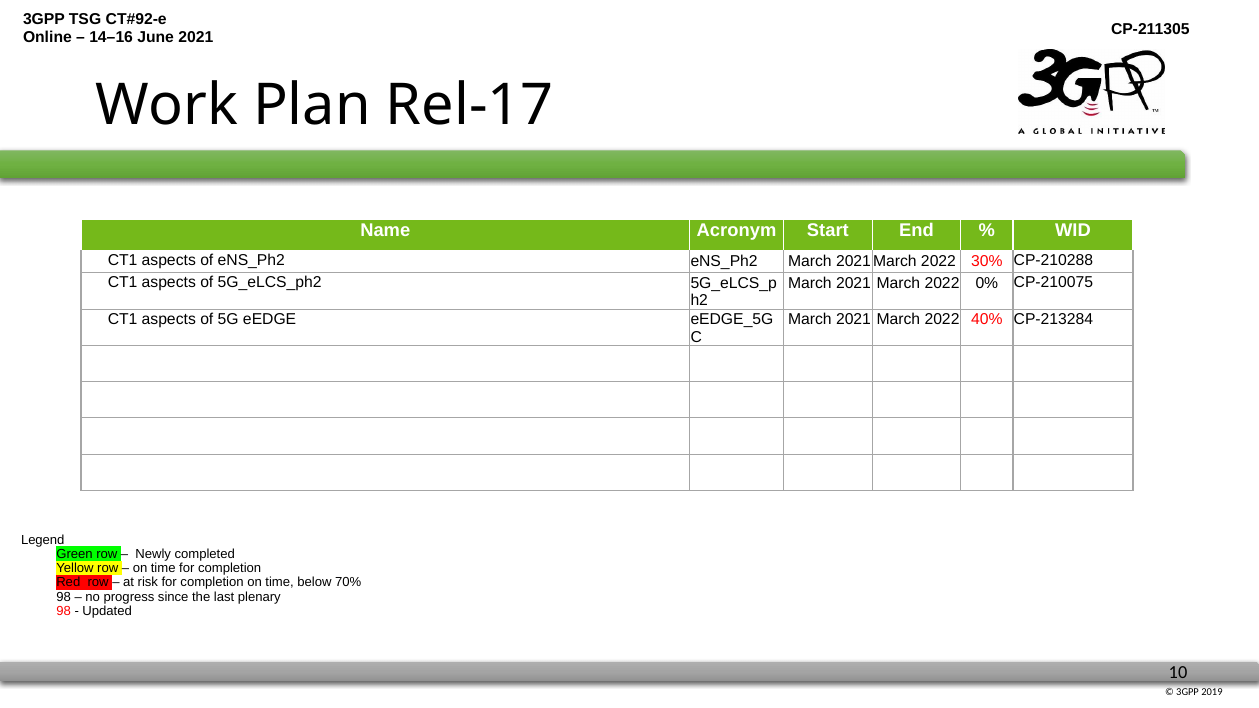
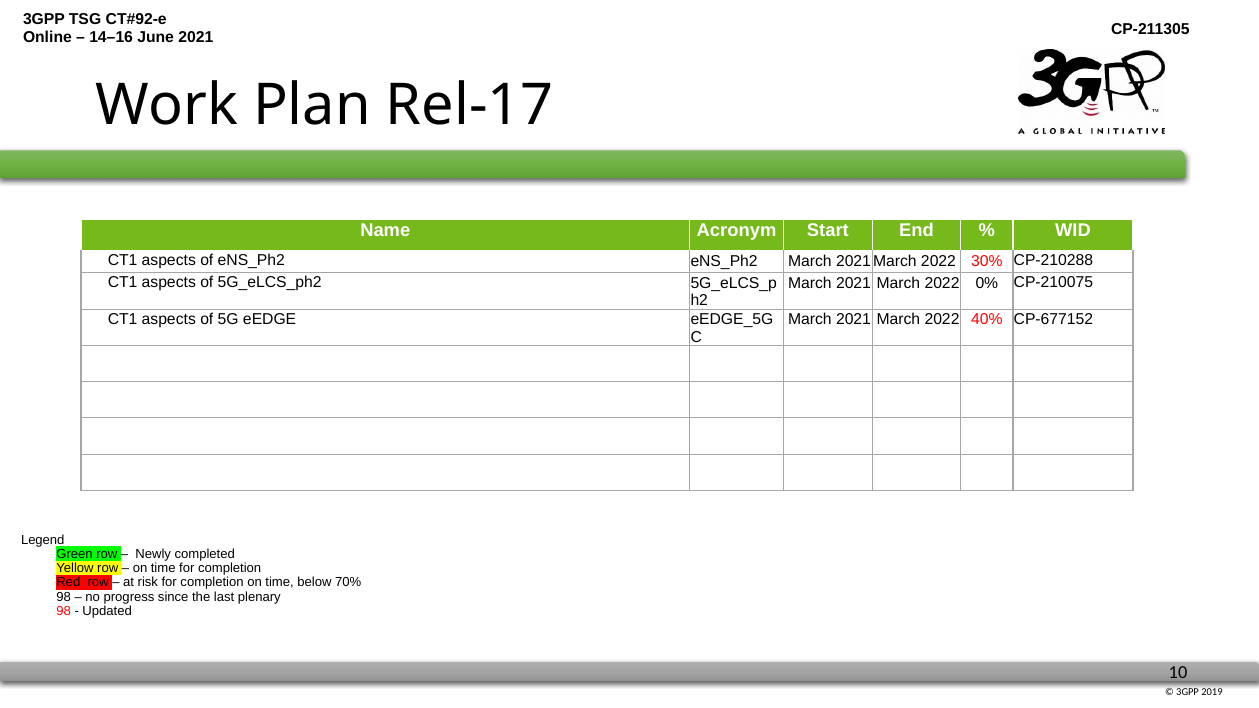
CP-213284: CP-213284 -> CP-677152
